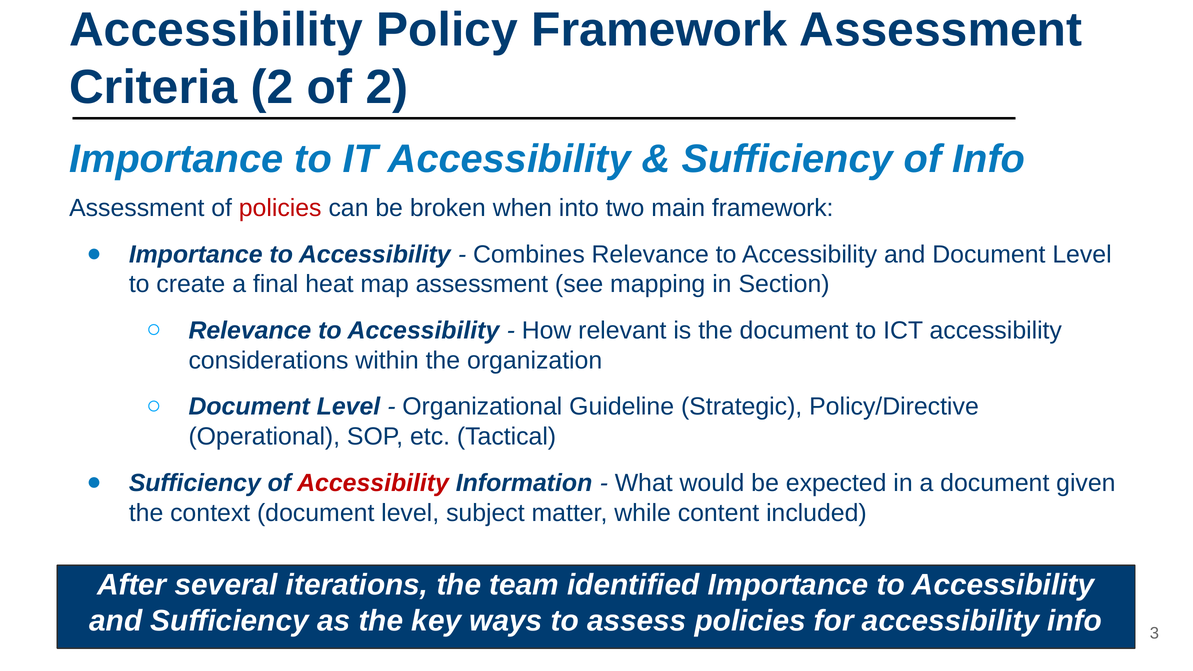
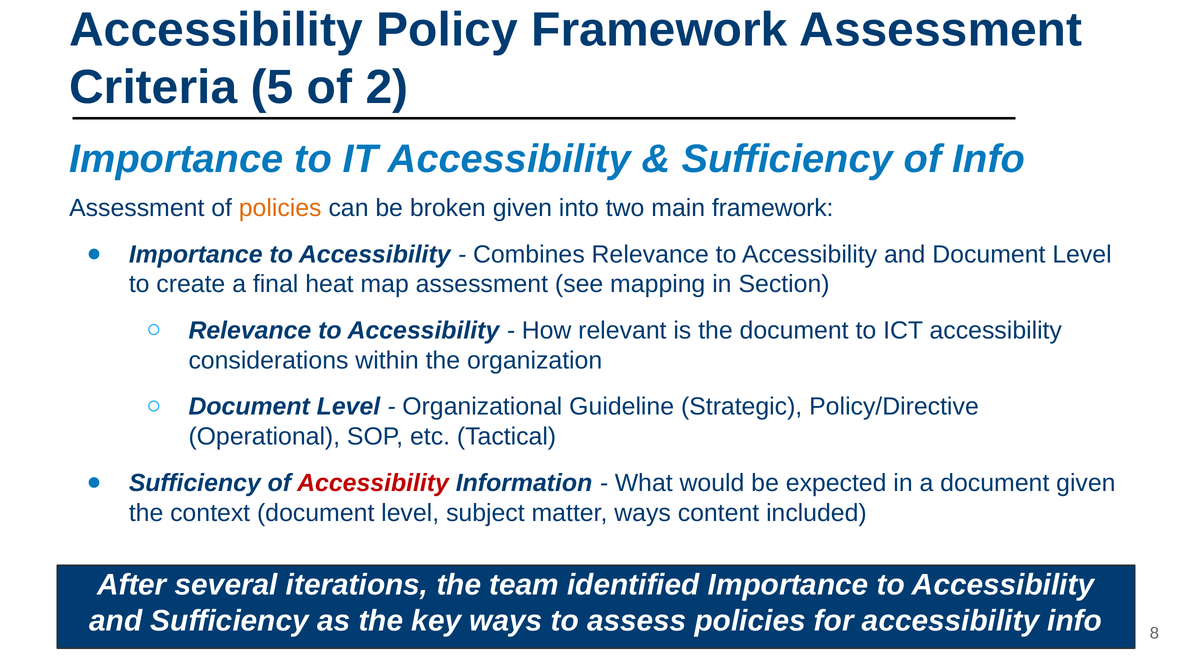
Criteria 2: 2 -> 5
policies at (280, 208) colour: red -> orange
broken when: when -> given
matter while: while -> ways
3: 3 -> 8
